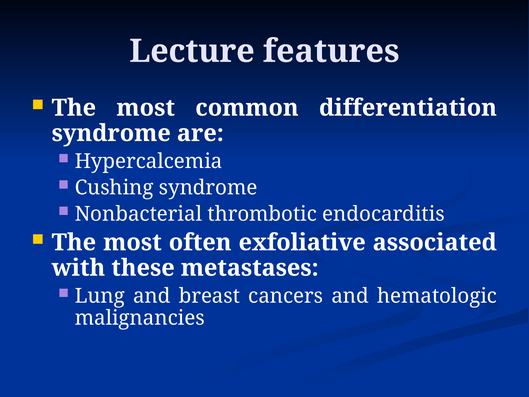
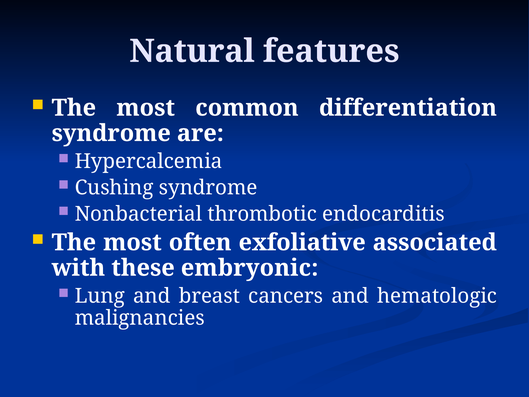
Lecture: Lecture -> Natural
metastases: metastases -> embryonic
